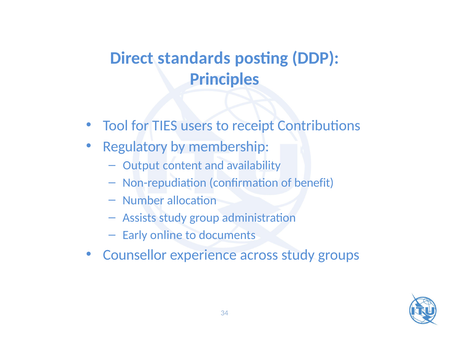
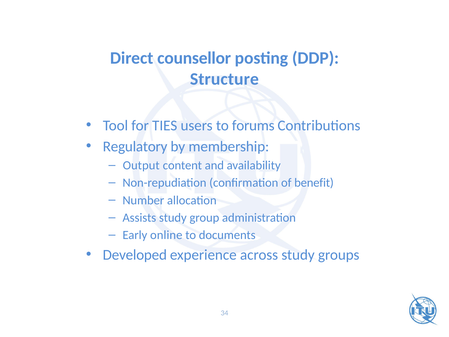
standards: standards -> counsellor
Principles: Principles -> Structure
receipt: receipt -> forums
Counsellor: Counsellor -> Developed
